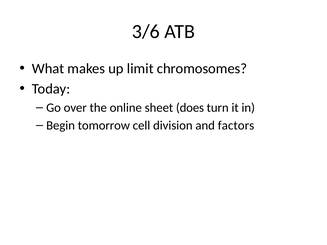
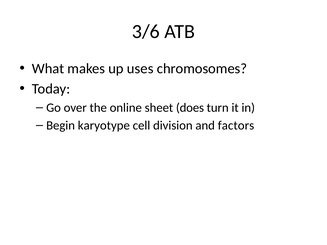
limit: limit -> uses
tomorrow: tomorrow -> karyotype
